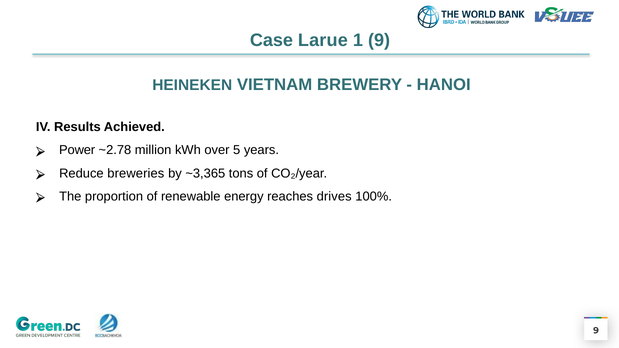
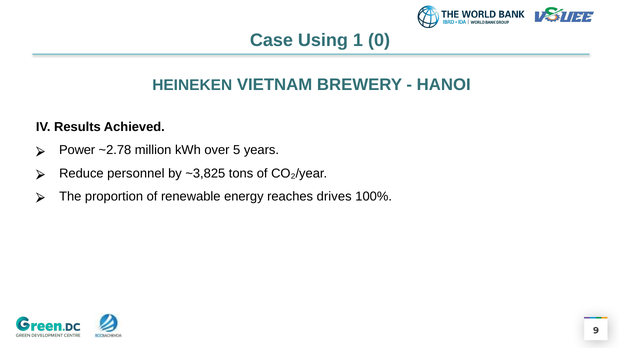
Larue: Larue -> Using
1 9: 9 -> 0
breweries: breweries -> personnel
~3,365: ~3,365 -> ~3,825
